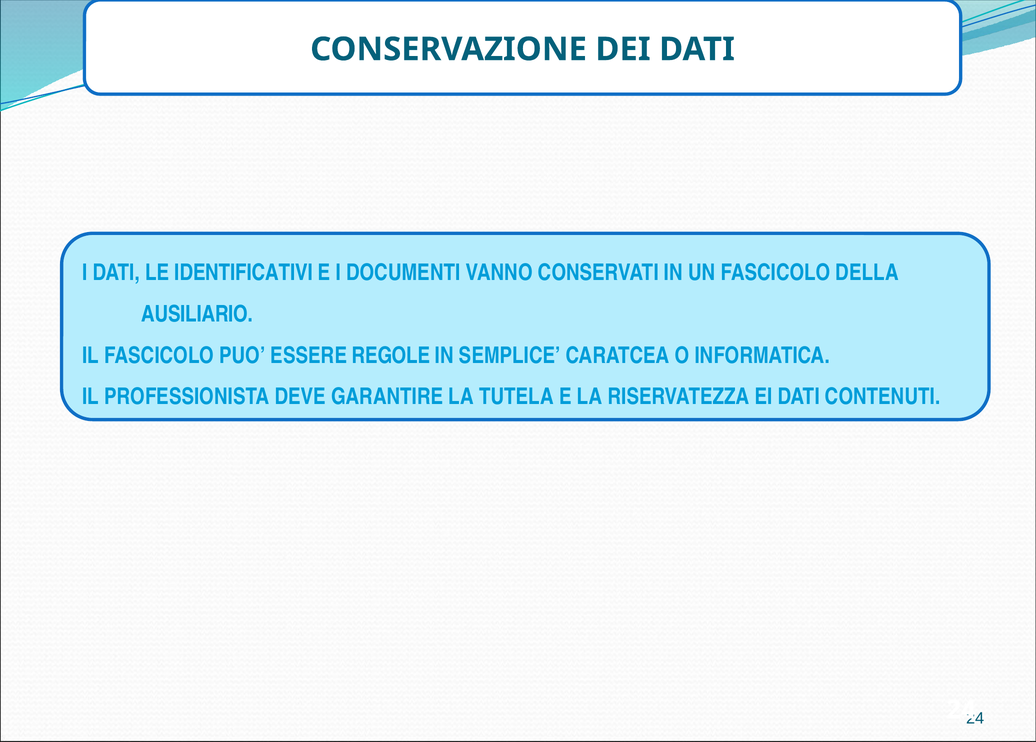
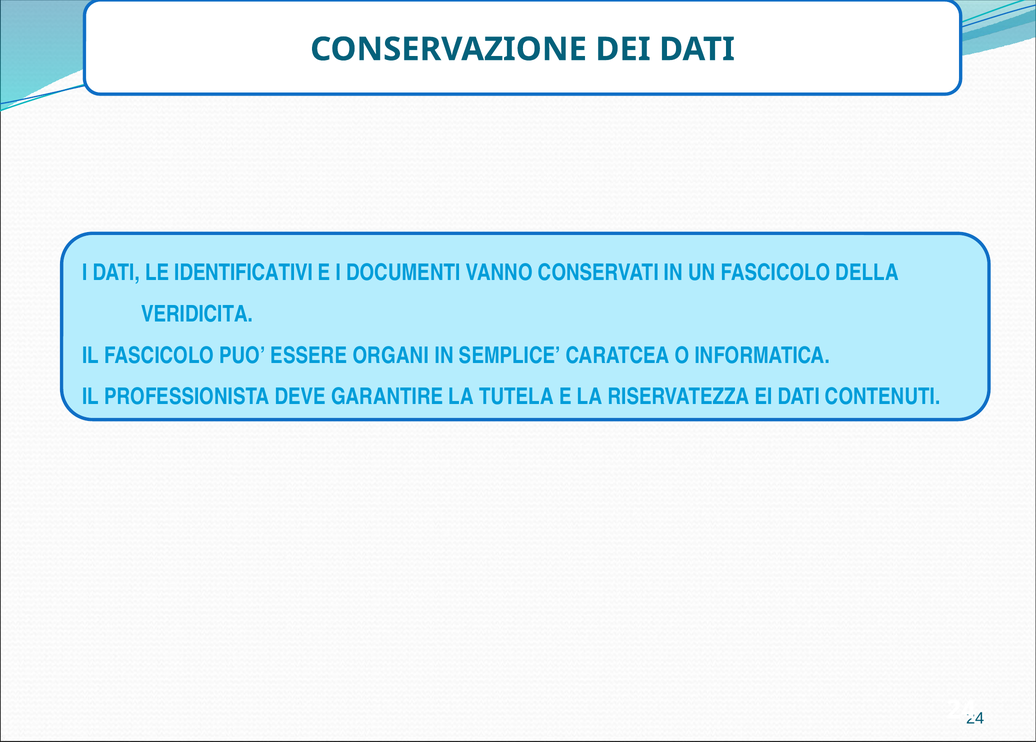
AUSILIARIO: AUSILIARIO -> VERIDICITA
REGOLE: REGOLE -> ORGANI
